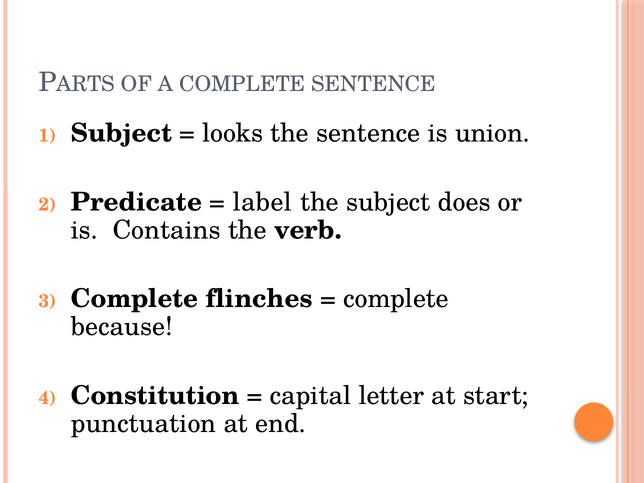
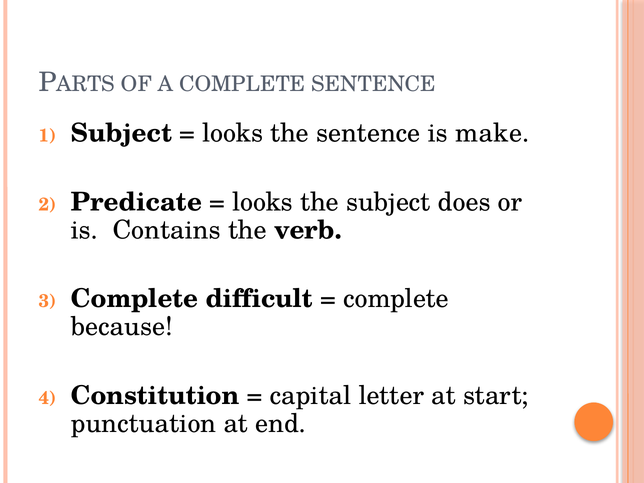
union: union -> make
label at (262, 202): label -> looks
flinches: flinches -> difficult
